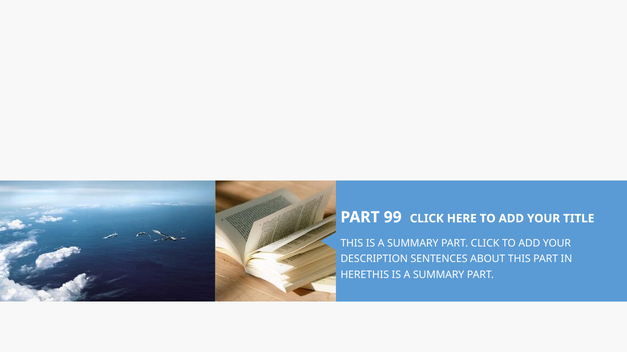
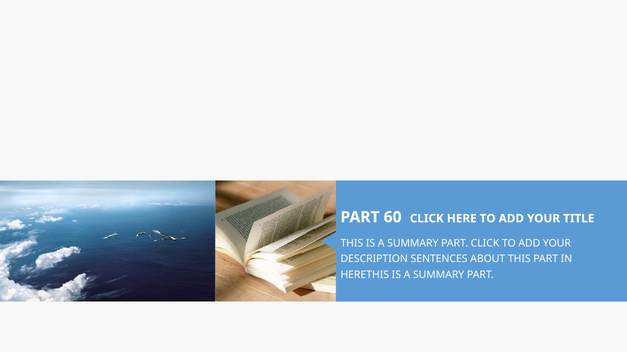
99: 99 -> 60
